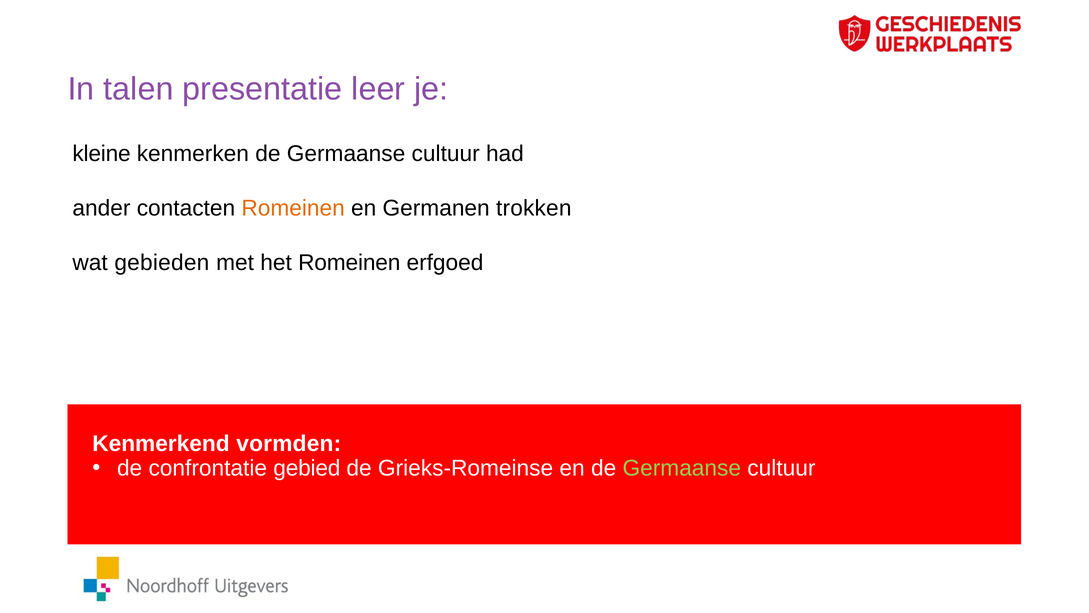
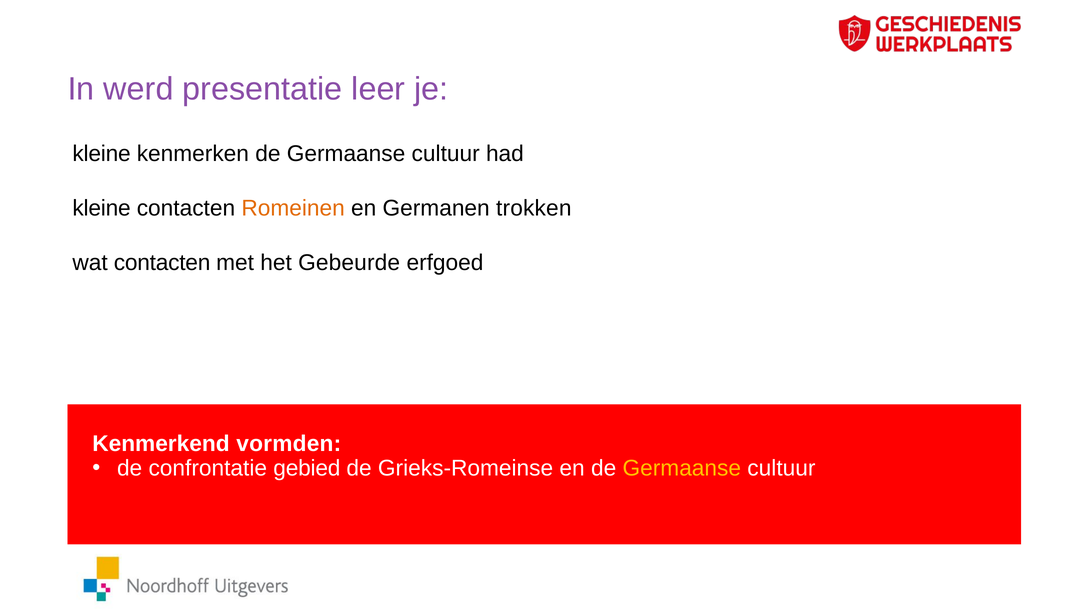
talen: talen -> werd
ander at (101, 208): ander -> kleine
wat gebieden: gebieden -> contacten
het Romeinen: Romeinen -> Gebeurde
Germaanse at (682, 468) colour: light green -> yellow
